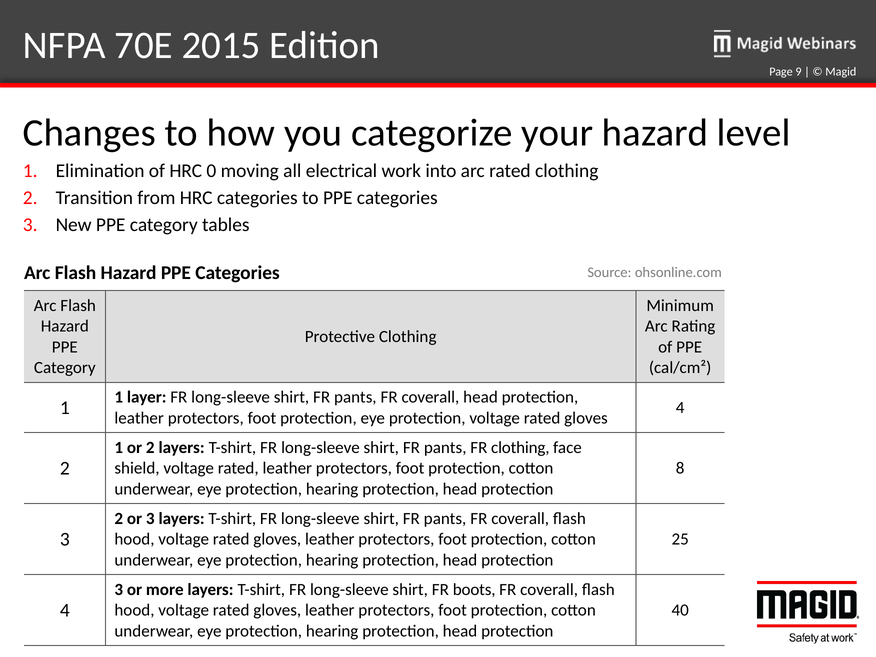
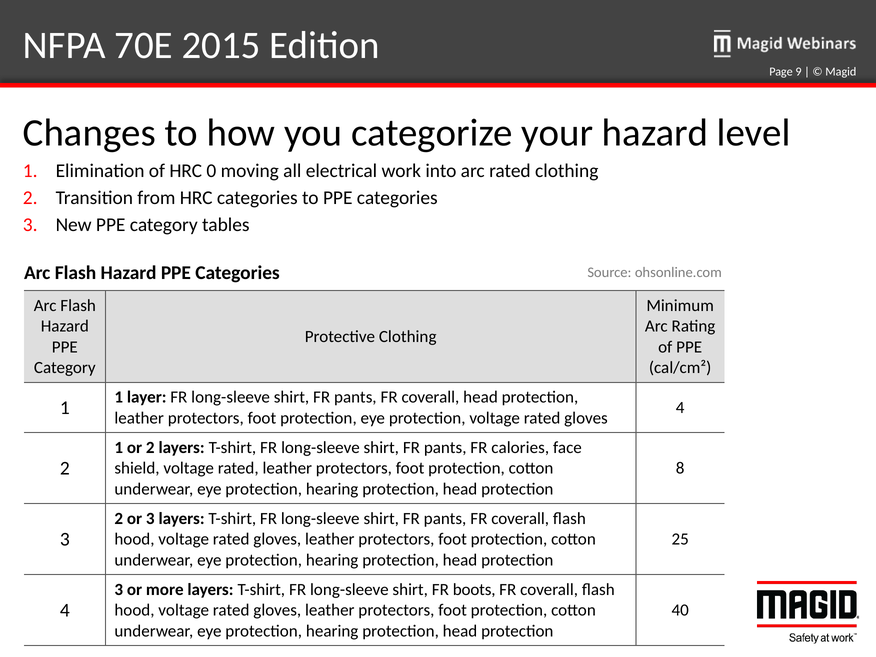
FR clothing: clothing -> calories
